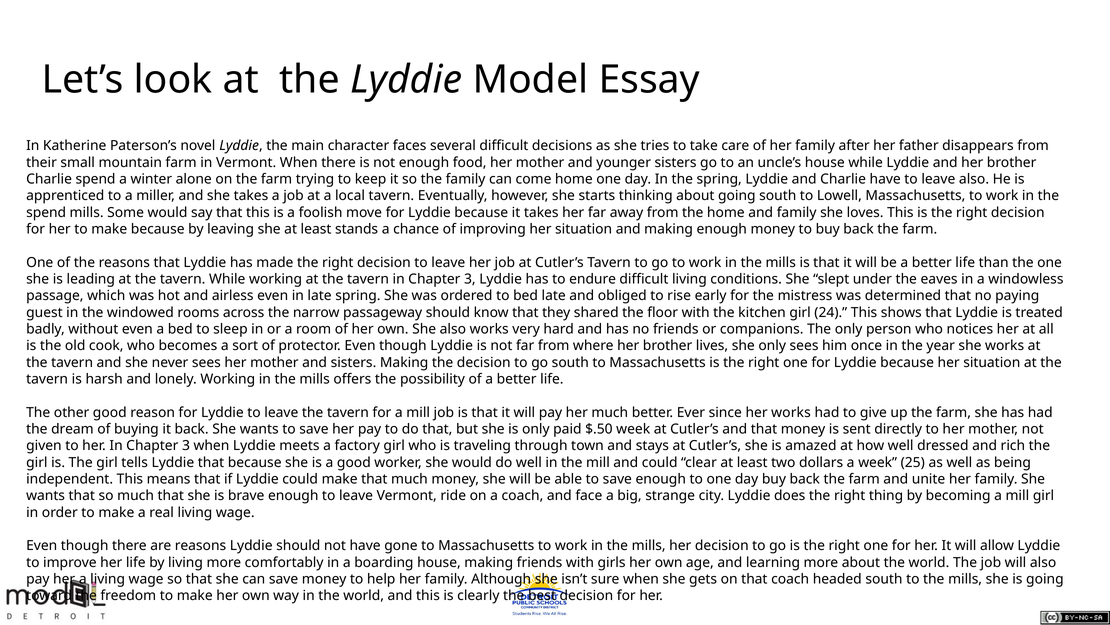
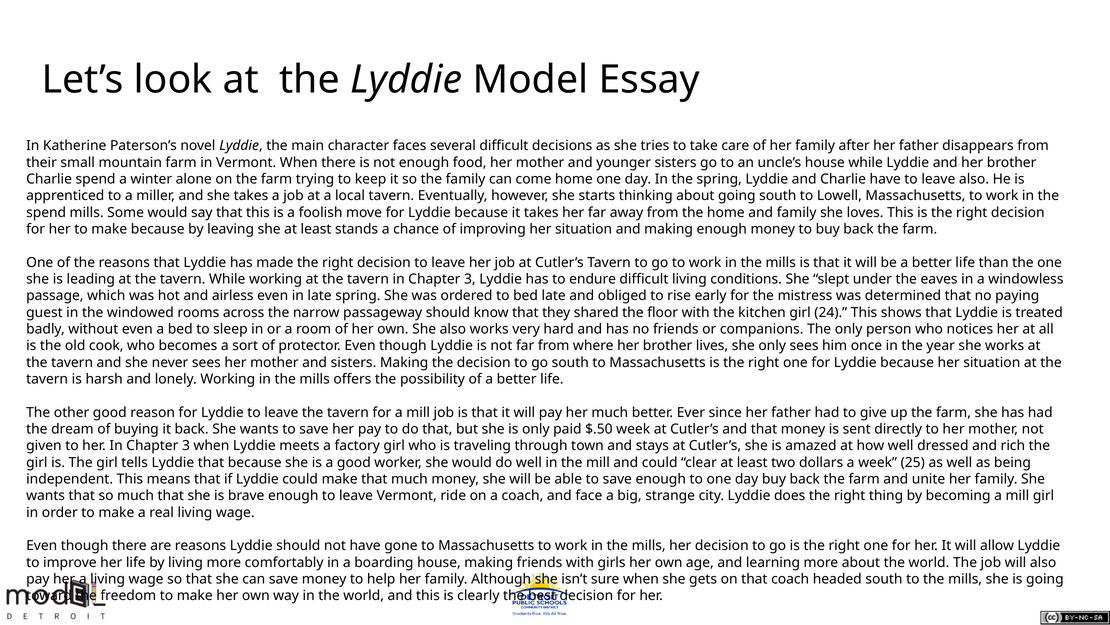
since her works: works -> father
